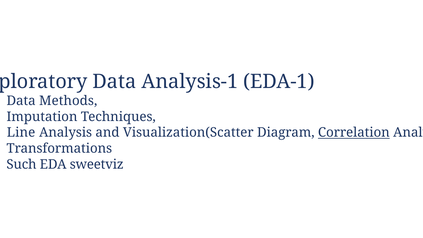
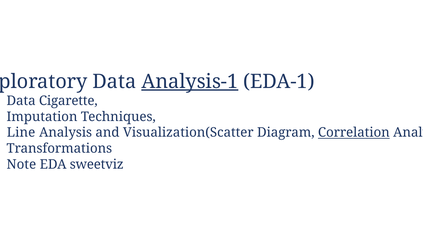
Analysis-1 underline: none -> present
Methods: Methods -> Cigarette
Such: Such -> Note
